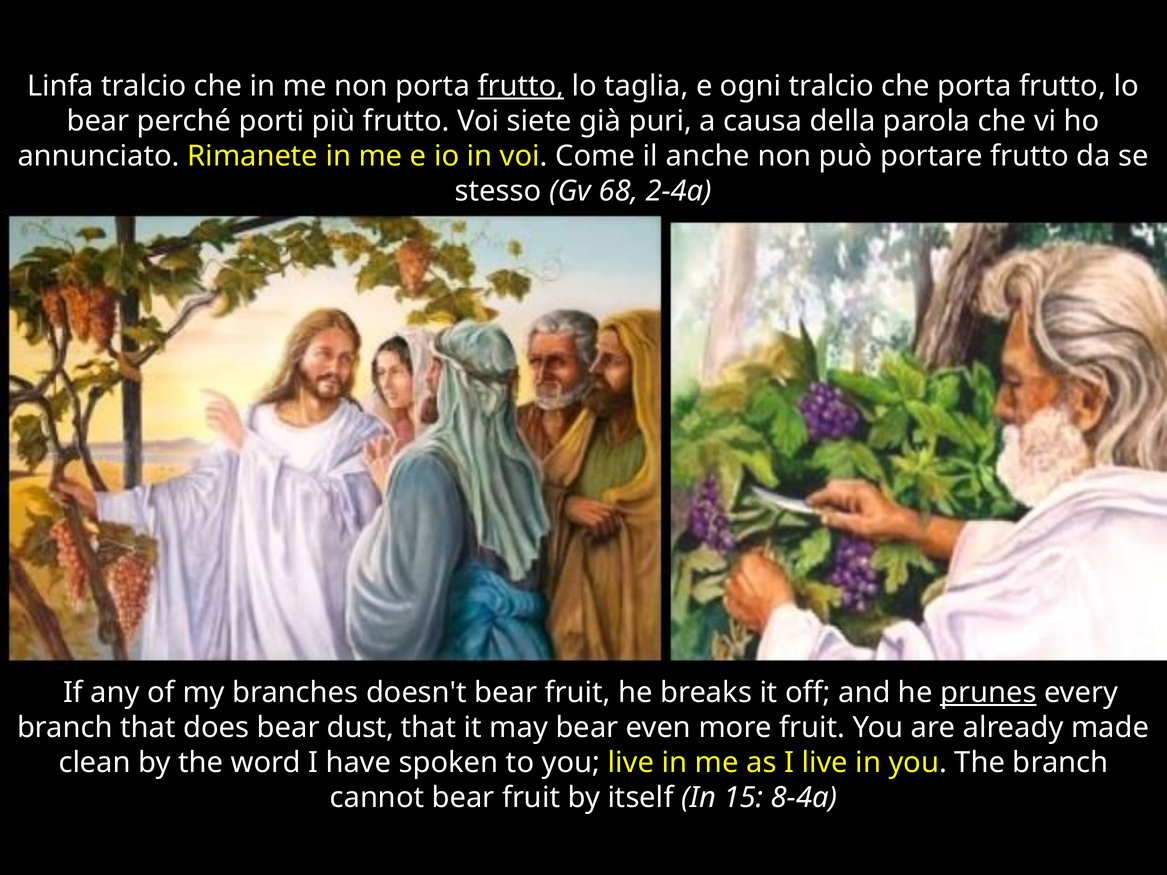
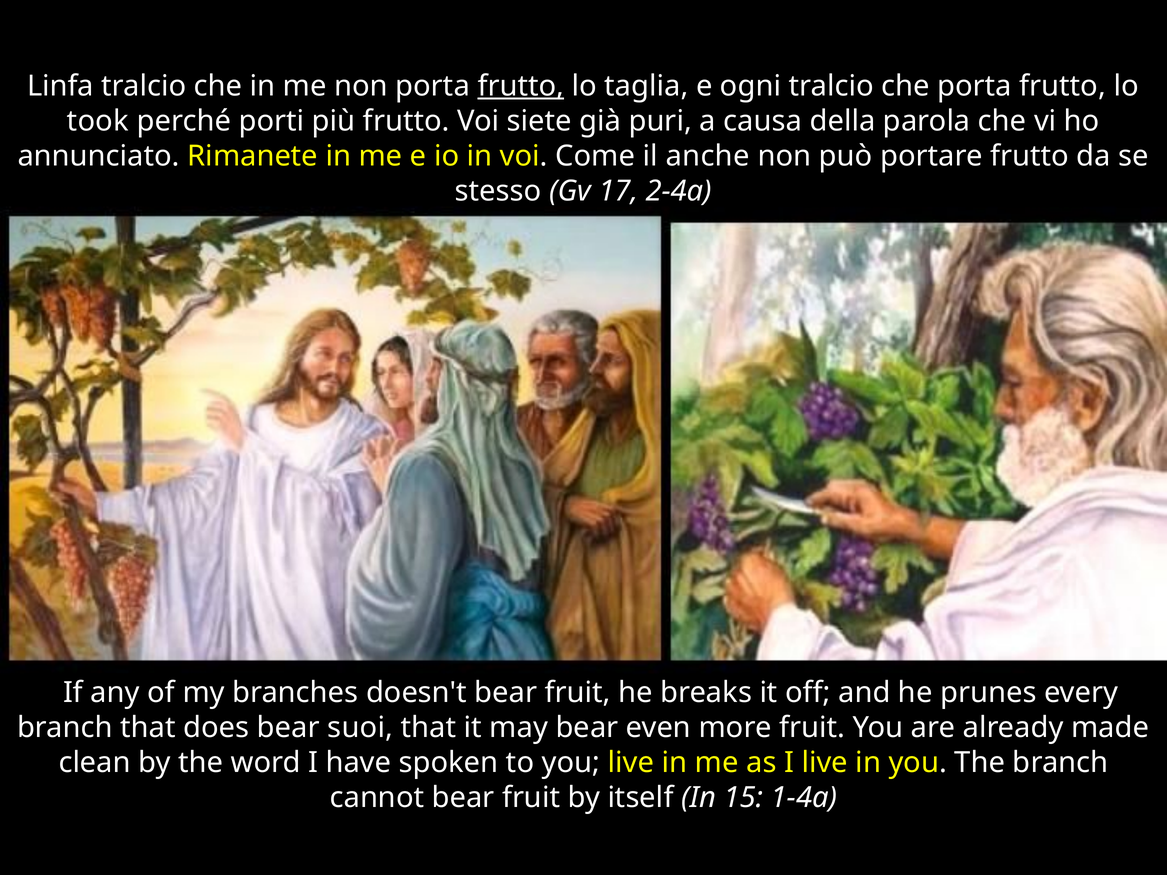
bear at (98, 121): bear -> took
68: 68 -> 17
prunes underline: present -> none
dust: dust -> suoi
8-4a: 8-4a -> 1-4a
